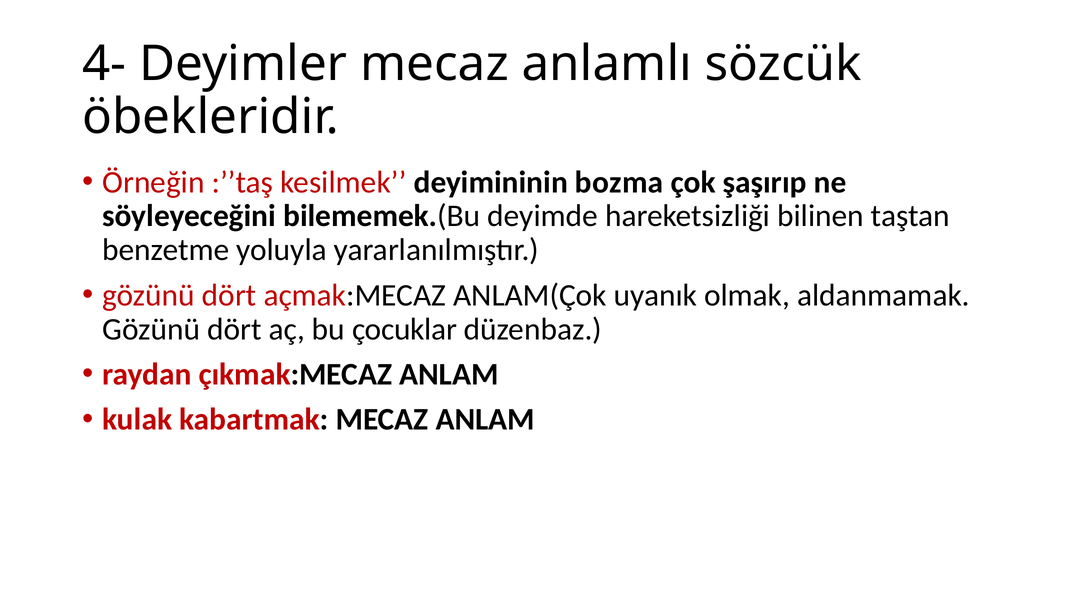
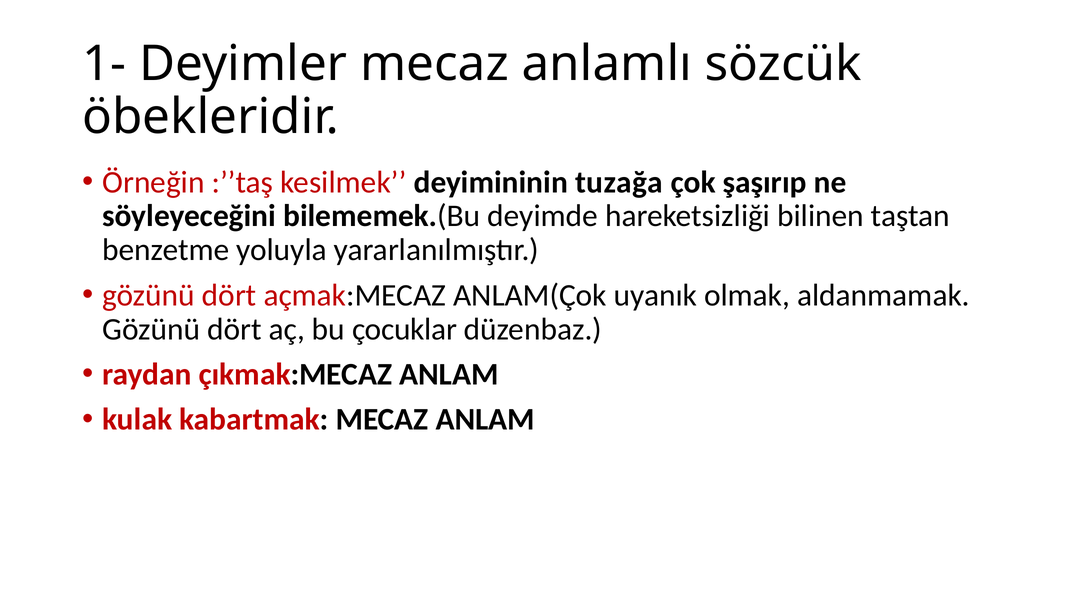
4-: 4- -> 1-
bozma: bozma -> tuzağa
